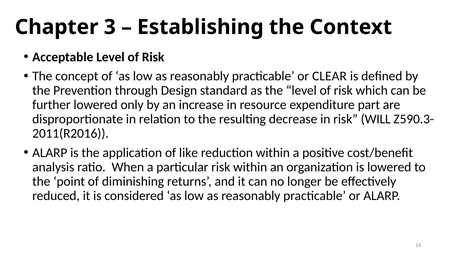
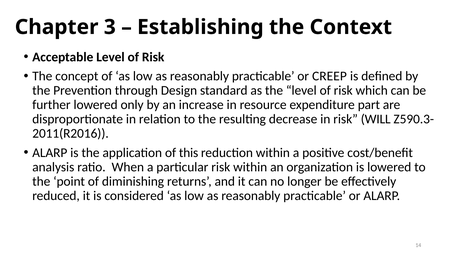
CLEAR: CLEAR -> CREEP
like: like -> this
